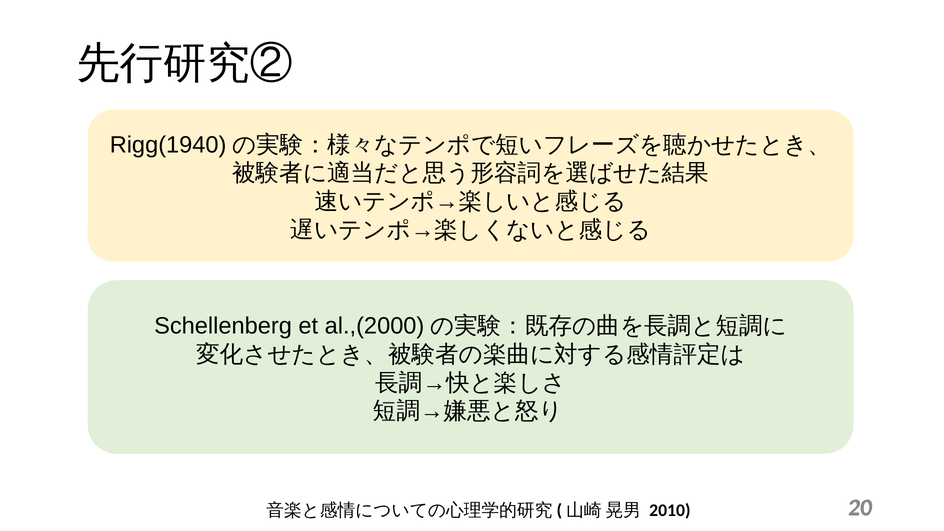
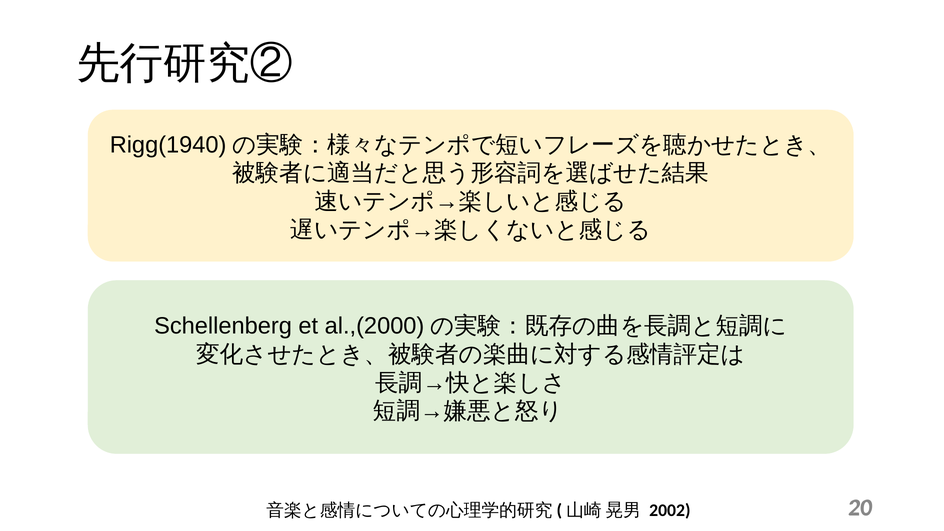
2010: 2010 -> 2002
